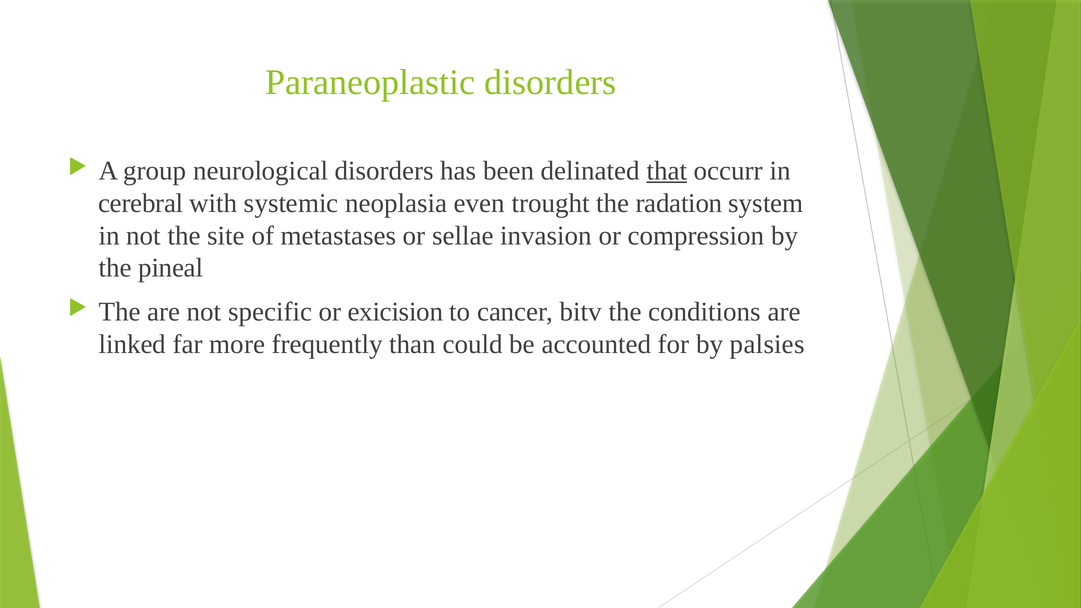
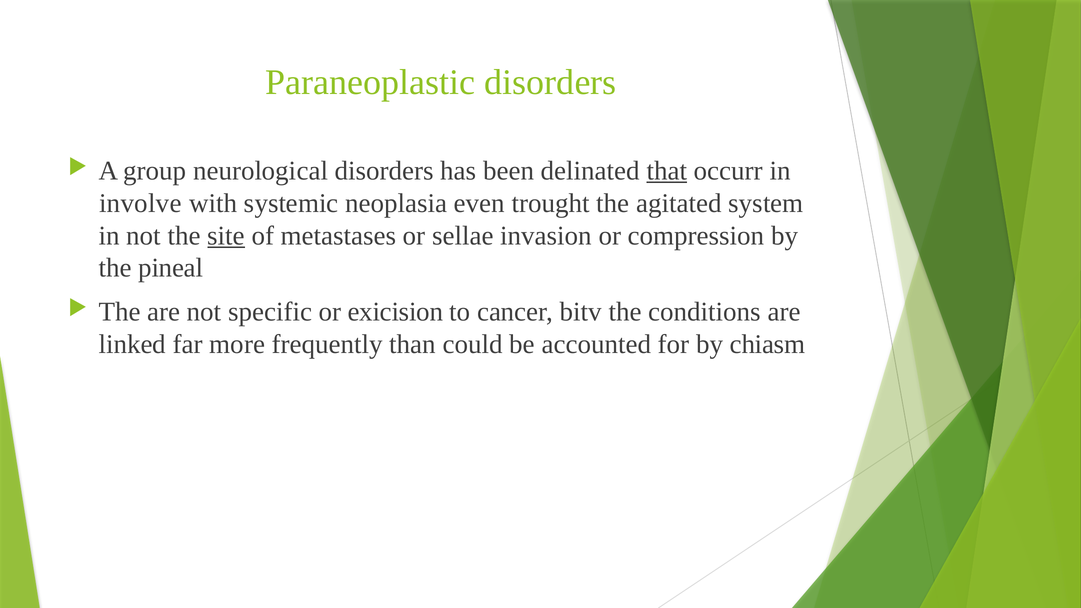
cerebral: cerebral -> involve
radation: radation -> agitated
site underline: none -> present
palsies: palsies -> chiasm
